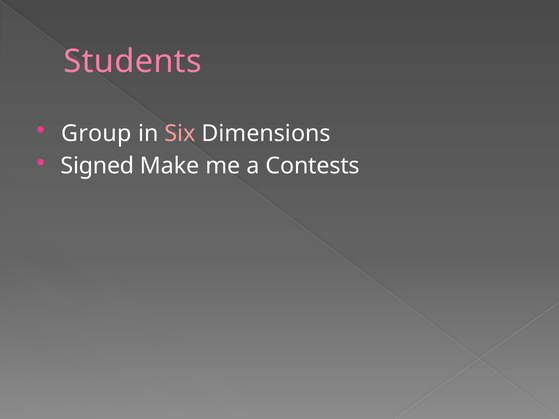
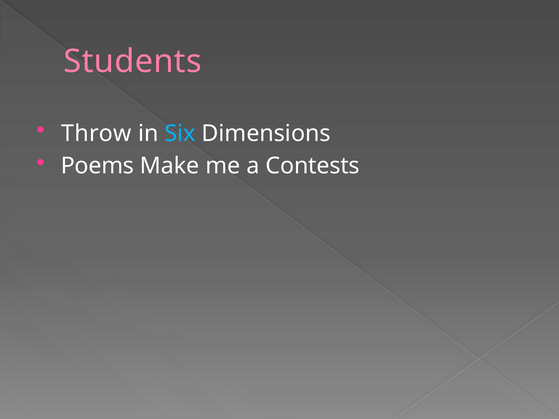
Group: Group -> Throw
Six colour: pink -> light blue
Signed: Signed -> Poems
